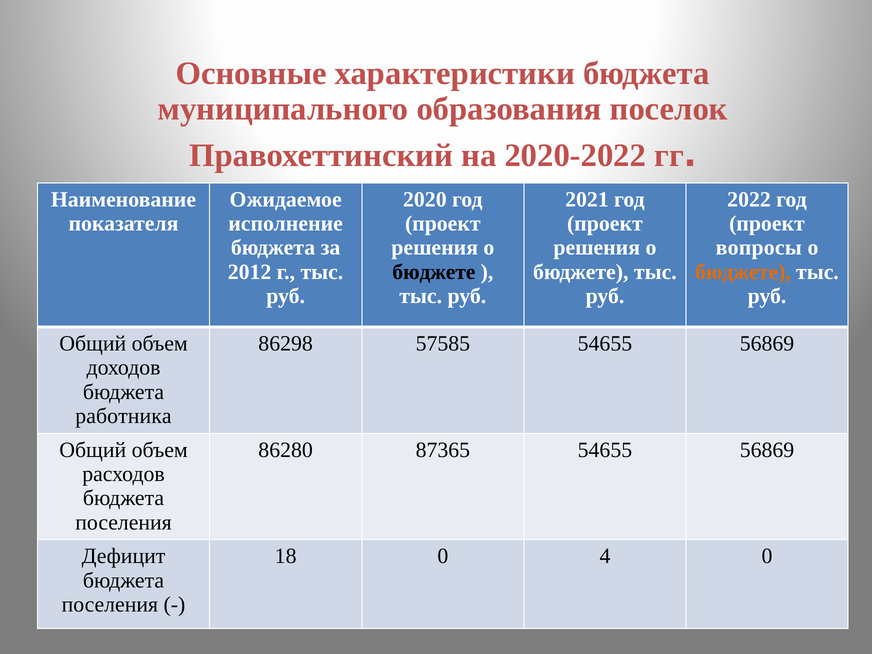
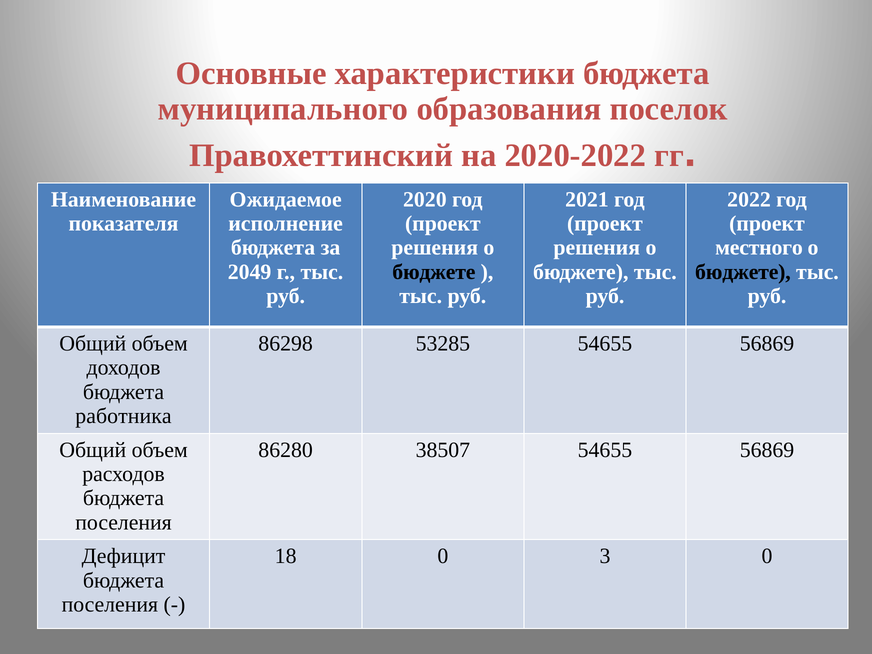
вопросы: вопросы -> местного
2012: 2012 -> 2049
бюджете at (743, 272) colour: orange -> black
57585: 57585 -> 53285
87365: 87365 -> 38507
4: 4 -> 3
